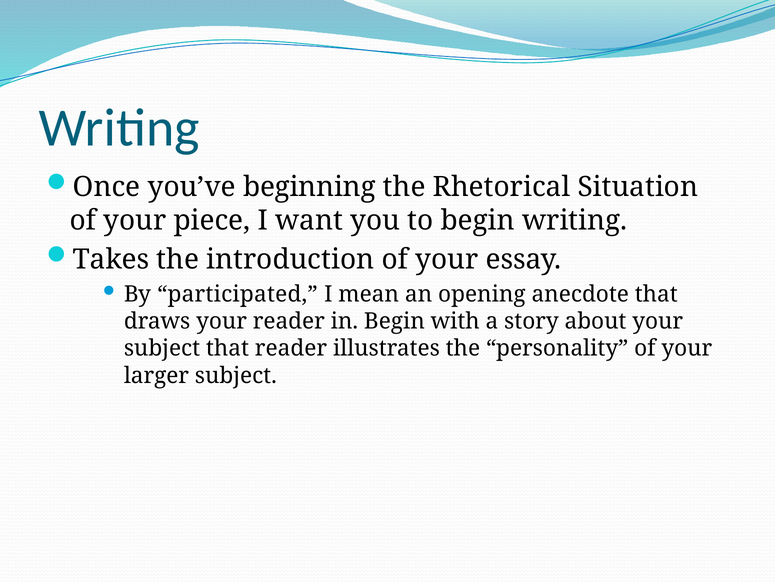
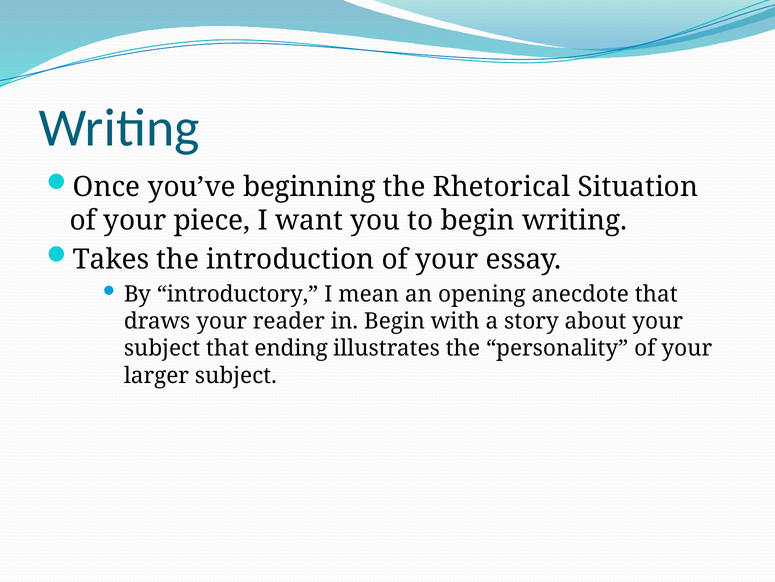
participated: participated -> introductory
that reader: reader -> ending
